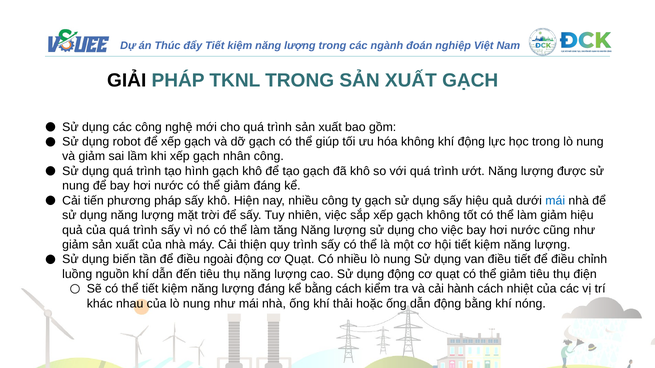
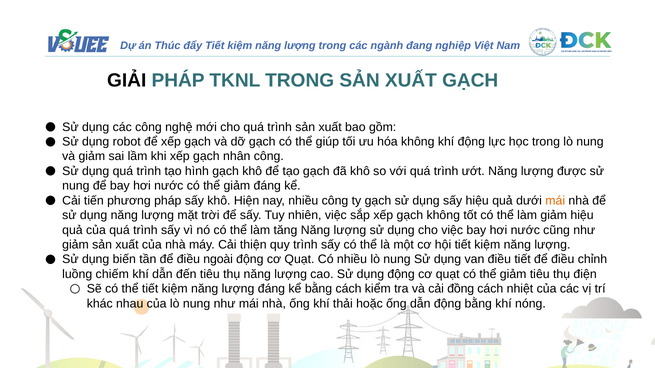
đoán: đoán -> đang
mái at (555, 201) colour: blue -> orange
nguồn: nguồn -> chiếm
hành: hành -> đồng
